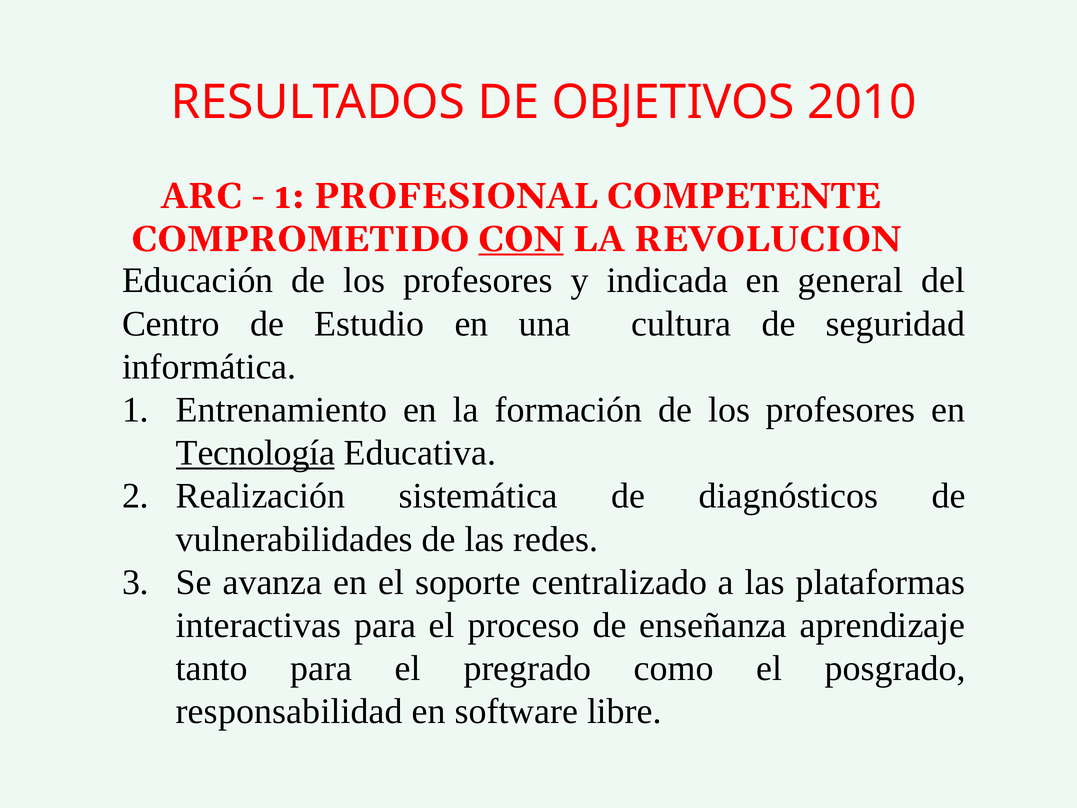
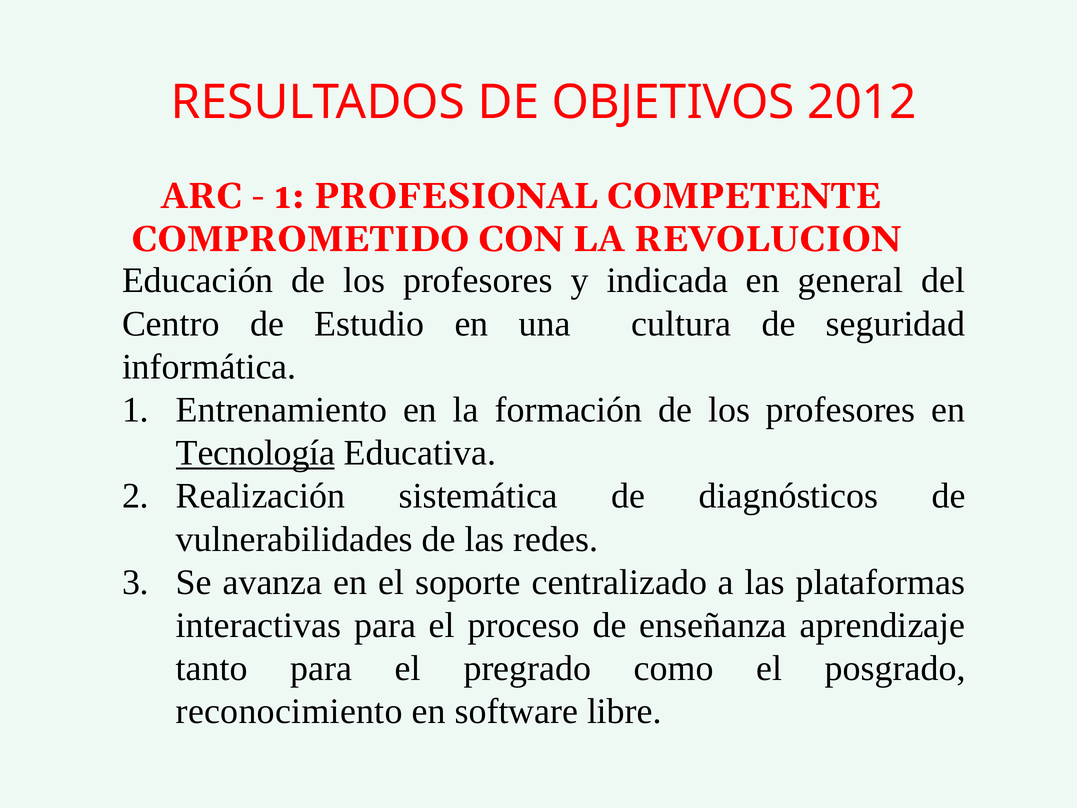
2010: 2010 -> 2012
CON underline: present -> none
responsabilidad: responsabilidad -> reconocimiento
